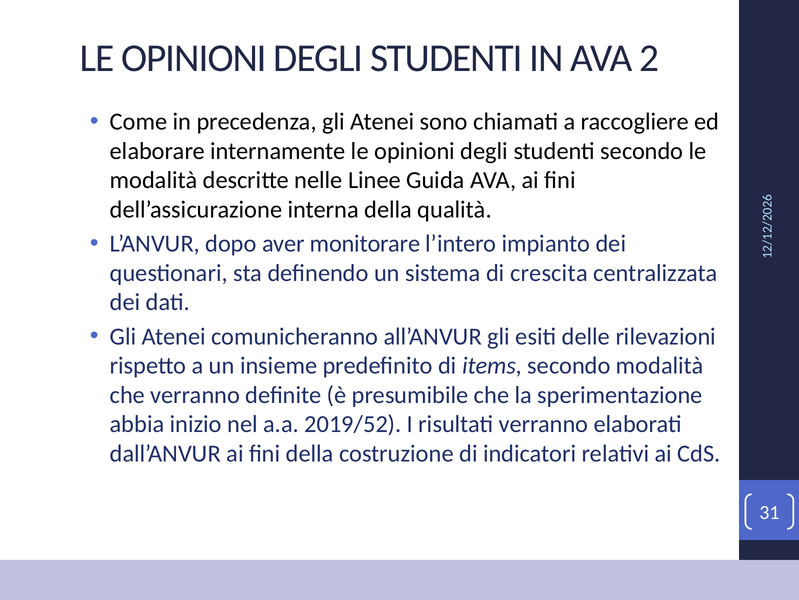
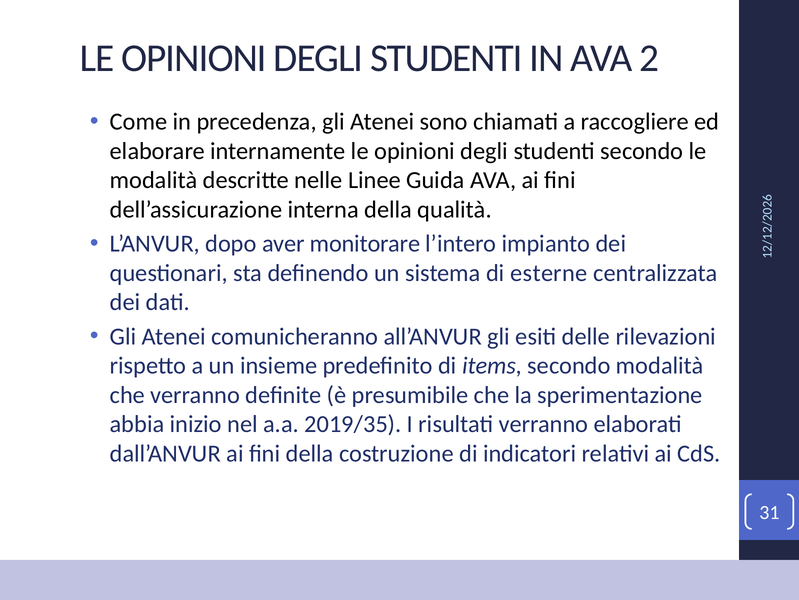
crescita: crescita -> esterne
2019/52: 2019/52 -> 2019/35
